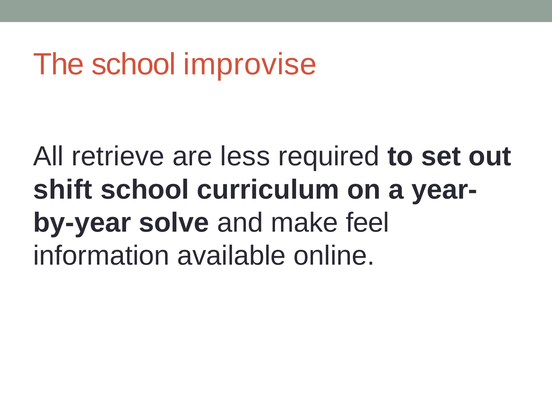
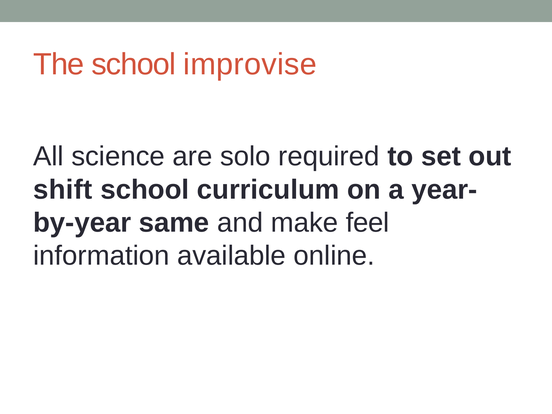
retrieve: retrieve -> science
less: less -> solo
solve: solve -> same
